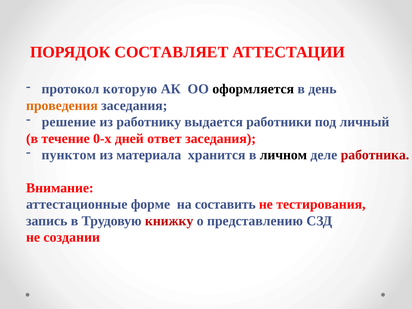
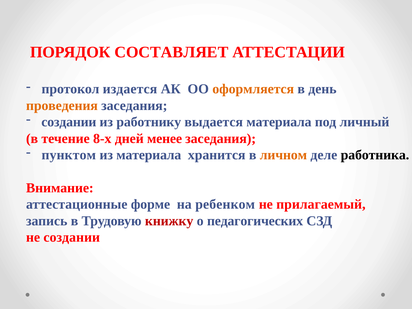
которую: которую -> издается
оформляется colour: black -> orange
решение at (69, 122): решение -> создании
выдается работники: работники -> материала
0-х: 0-х -> 8-х
ответ: ответ -> менее
личном colour: black -> orange
работника colour: red -> black
составить: составить -> ребенком
тестирования: тестирования -> прилагаемый
представлению: представлению -> педагогических
